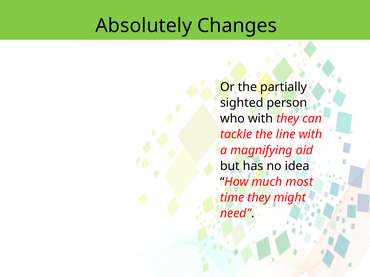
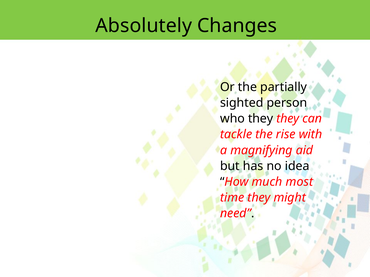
who with: with -> they
line: line -> rise
